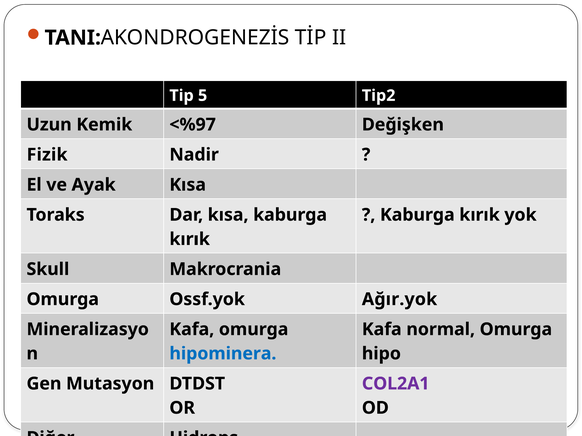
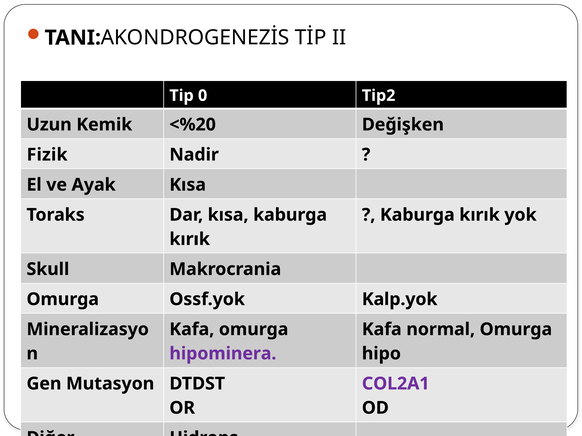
5: 5 -> 0
<%97: <%97 -> <%20
Ağır.yok: Ağır.yok -> Kalp.yok
hipominera colour: blue -> purple
